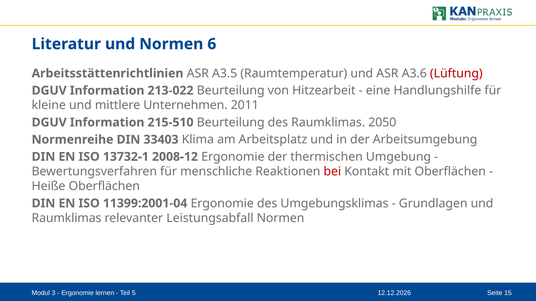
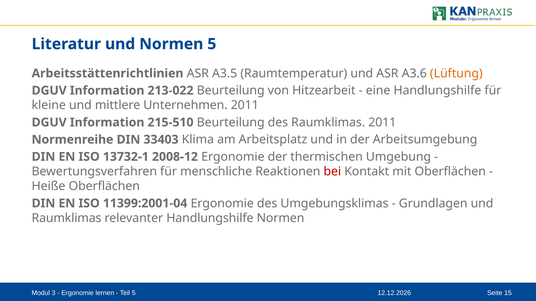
Normen 6: 6 -> 5
Lüftung colour: red -> orange
Raumklimas 2050: 2050 -> 2011
relevanter Leistungsabfall: Leistungsabfall -> Handlungshilfe
